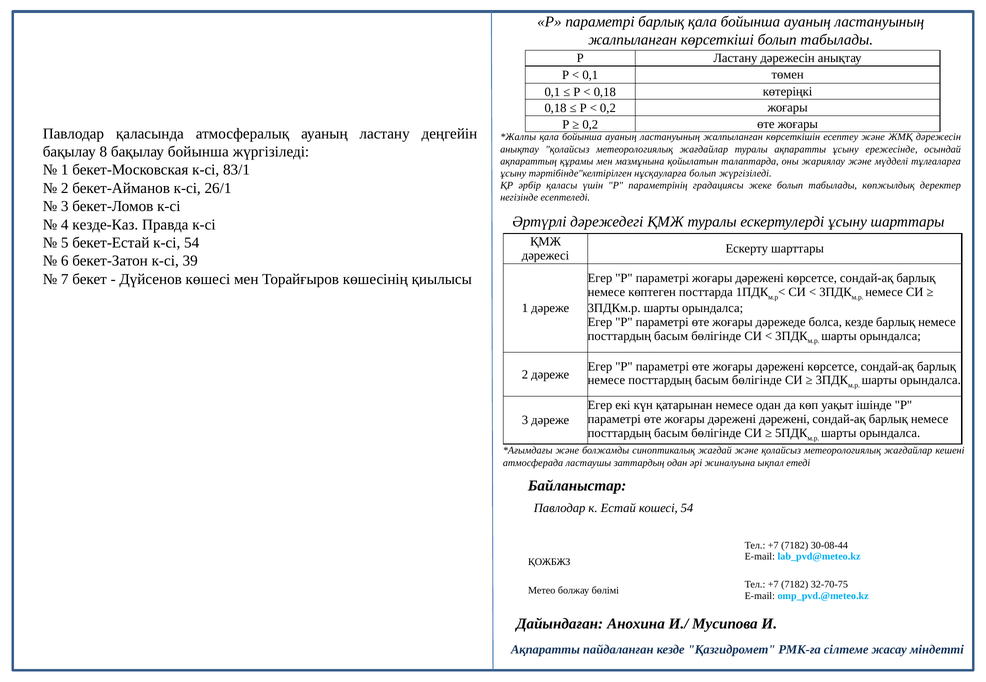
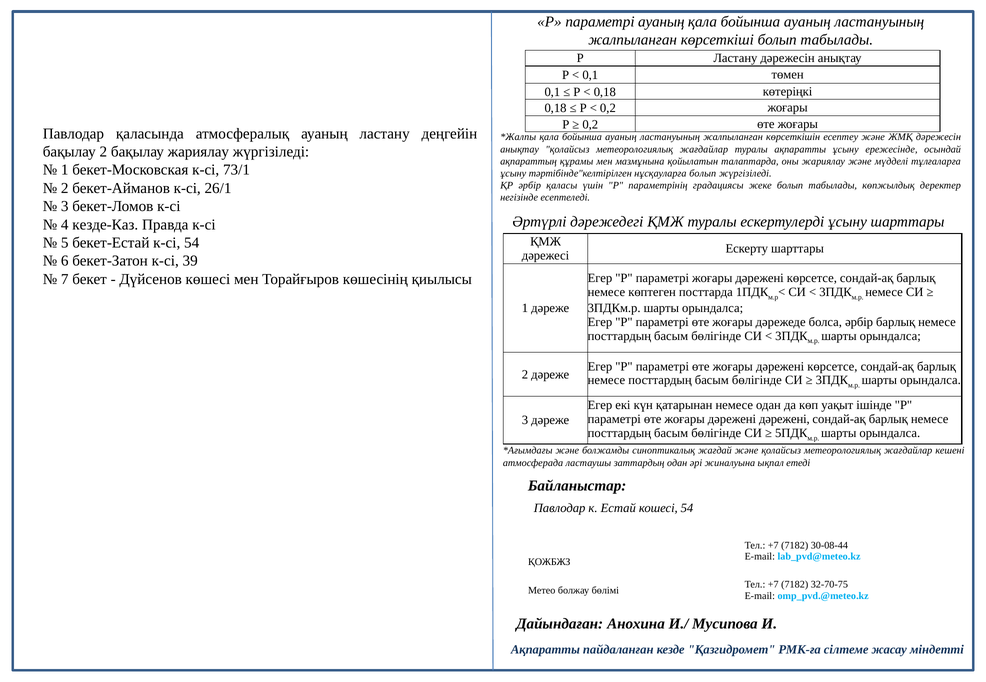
параметрі барлық: барлық -> ауаның
бақылау 8: 8 -> 2
бақылау бойынша: бойынша -> жариялау
83/1: 83/1 -> 73/1
болса кезде: кезде -> әрбір
